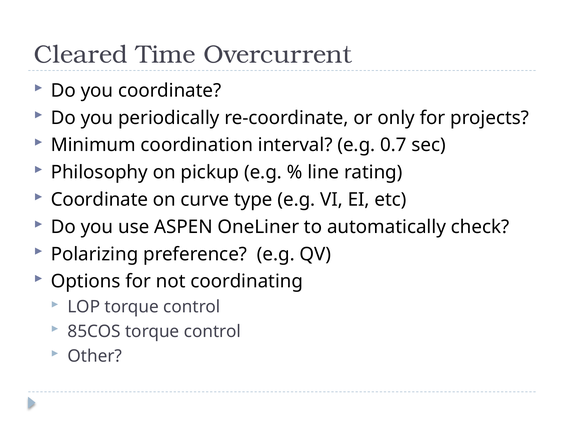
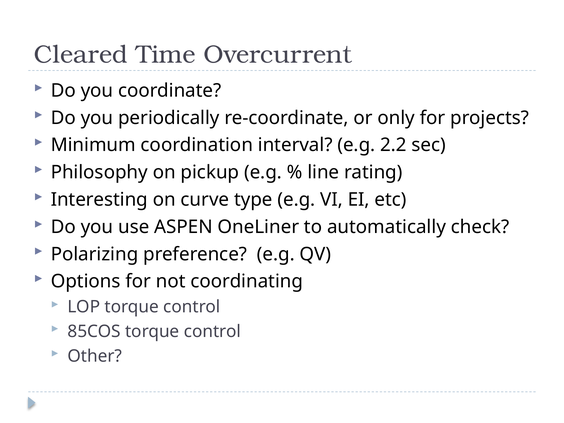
0.7: 0.7 -> 2.2
Coordinate at (99, 200): Coordinate -> Interesting
